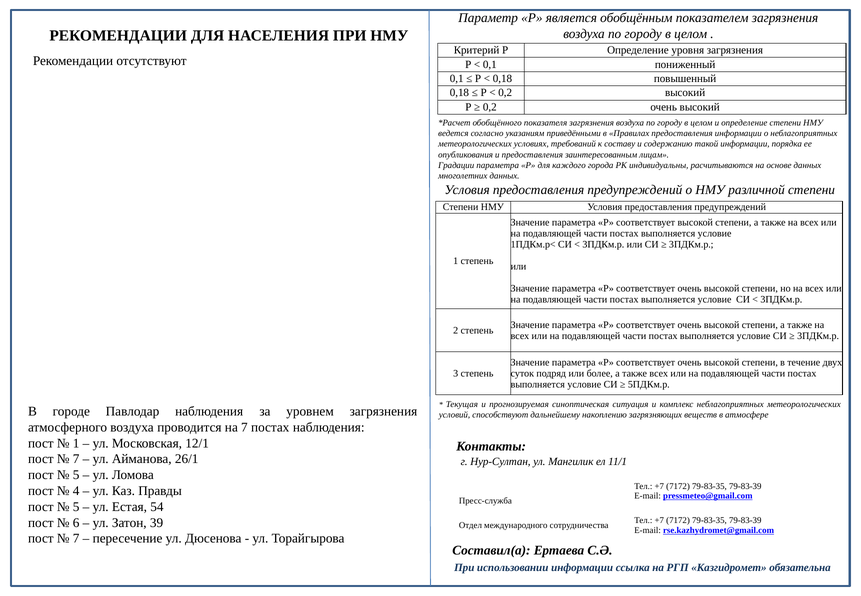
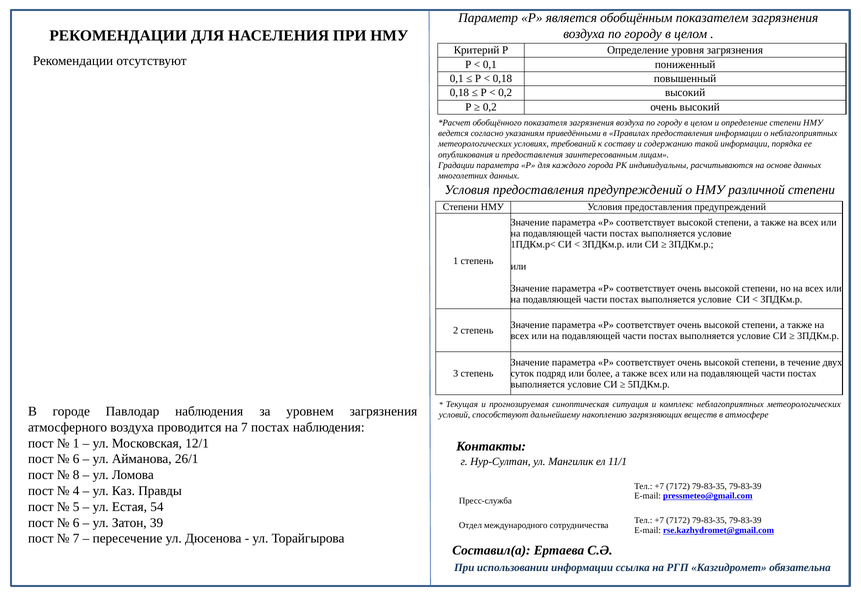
7 at (76, 459): 7 -> 6
5 at (76, 475): 5 -> 8
